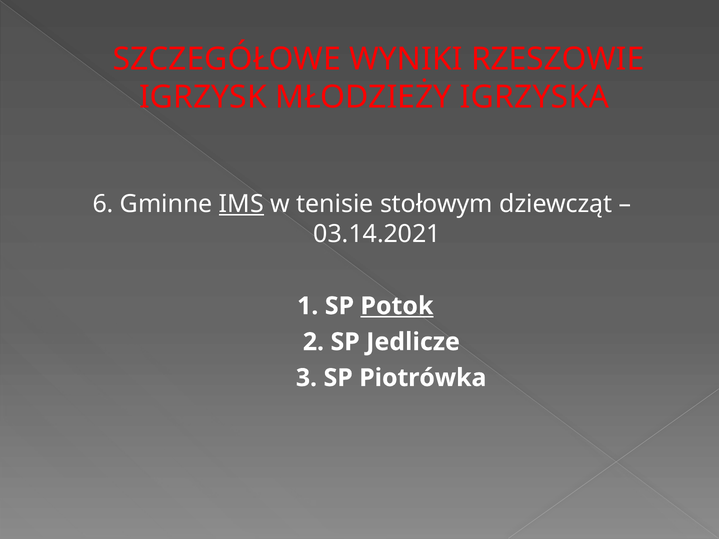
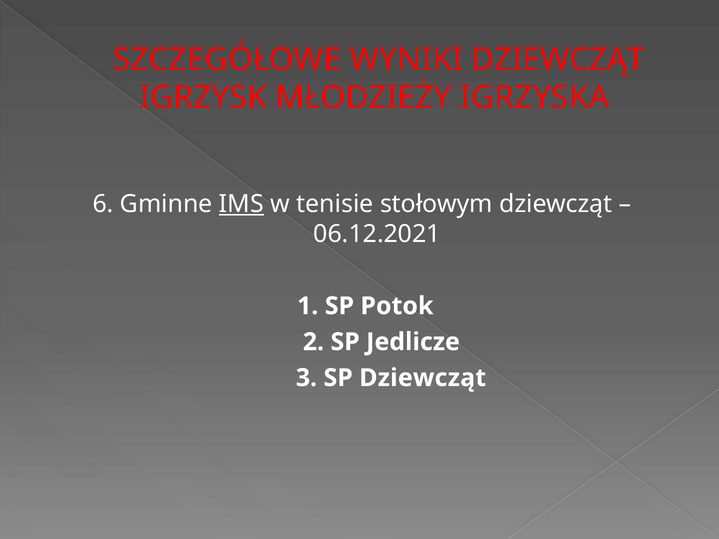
WYNIKI RZESZOWIE: RZESZOWIE -> DZIEWCZĄT
03.14.2021: 03.14.2021 -> 06.12.2021
Potok underline: present -> none
SP Piotrówka: Piotrówka -> Dziewcząt
